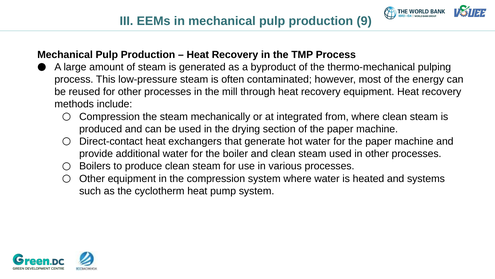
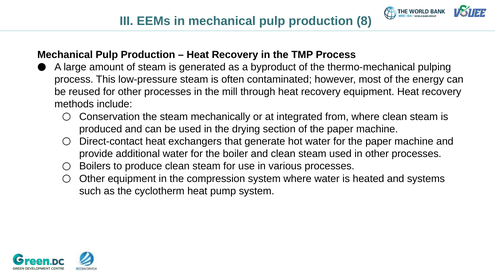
9: 9 -> 8
Compression at (110, 116): Compression -> Conservation
